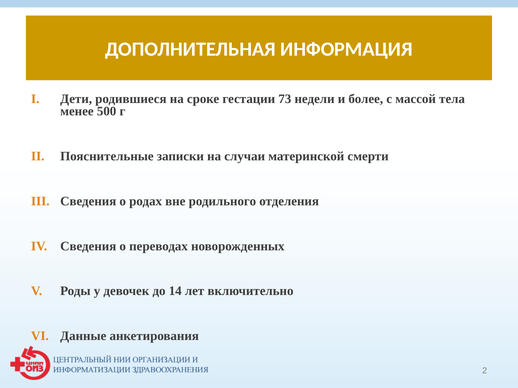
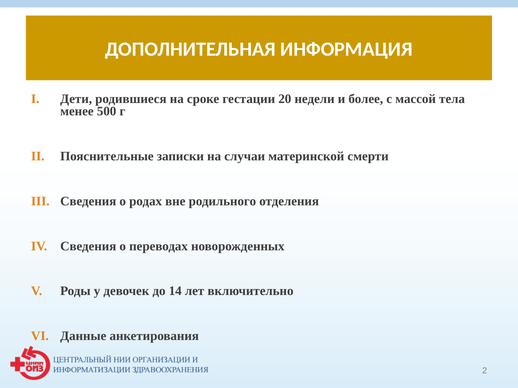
73: 73 -> 20
